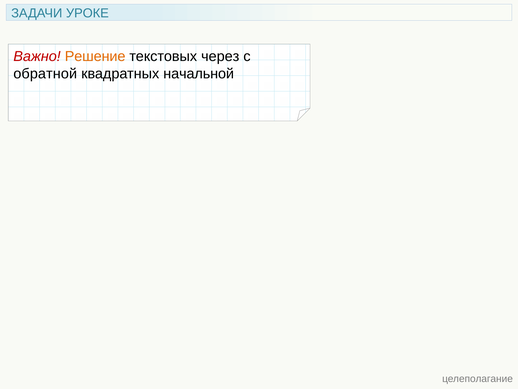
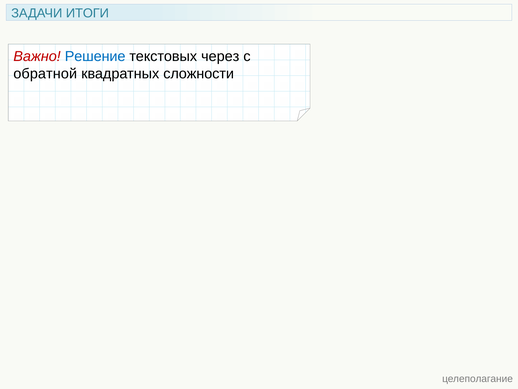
УРОКЕ: УРОКЕ -> ИТОГИ
Решение colour: orange -> blue
начальной: начальной -> сложности
